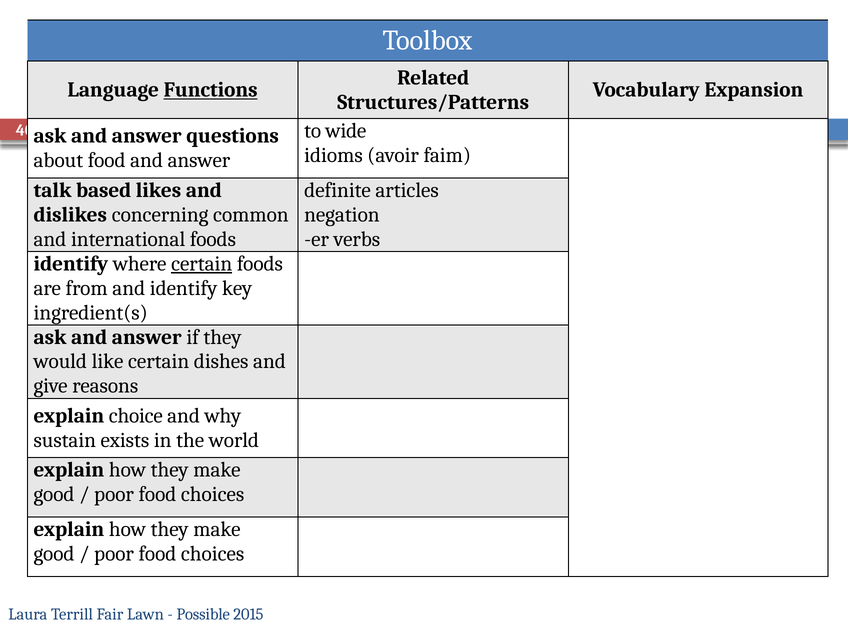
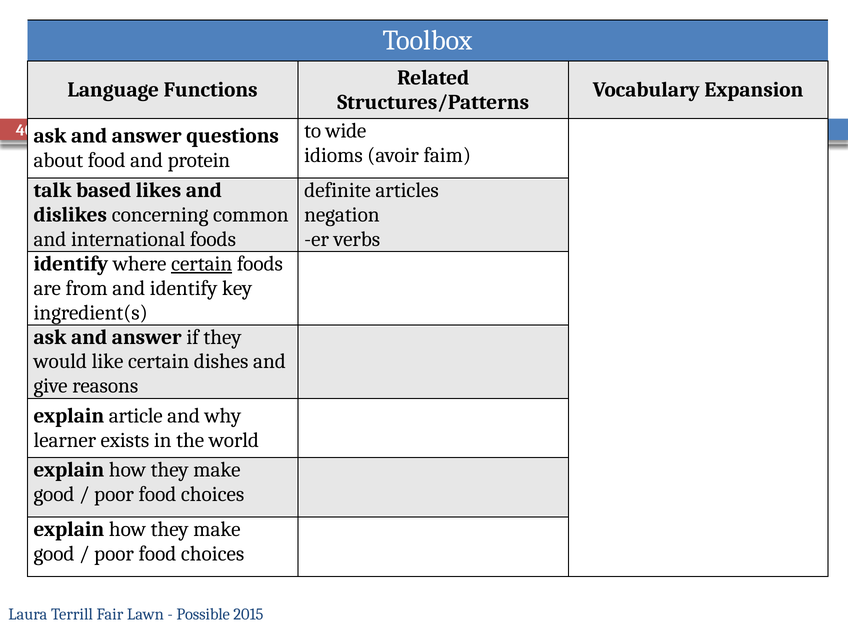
Functions underline: present -> none
food and answer: answer -> protein
choice: choice -> article
sustain: sustain -> learner
